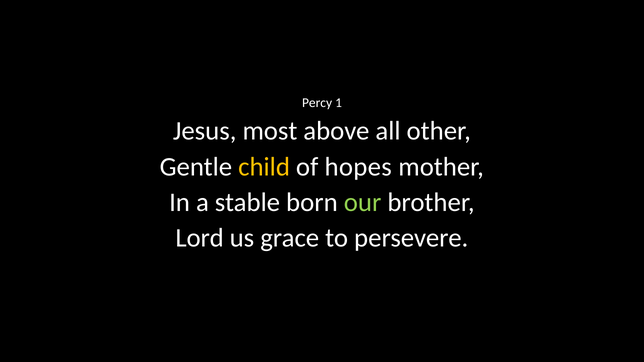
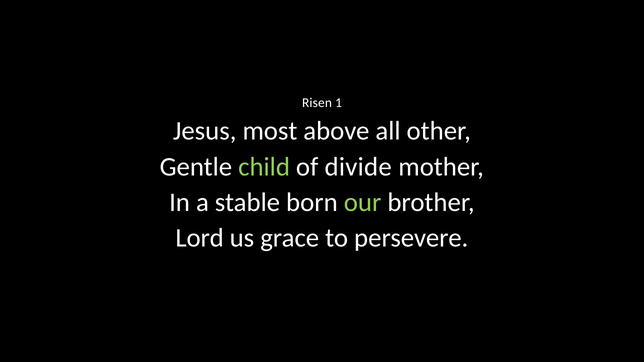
Percy: Percy -> Risen
child colour: yellow -> light green
hopes: hopes -> divide
